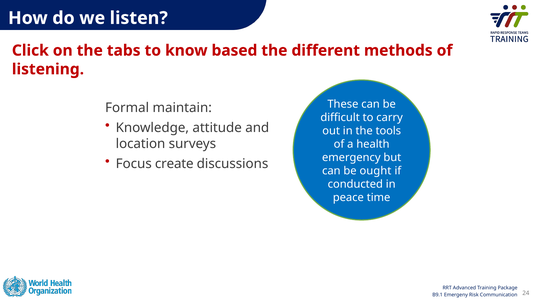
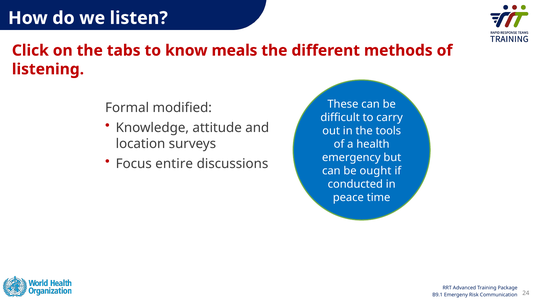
based: based -> meals
maintain: maintain -> modified
create: create -> entire
